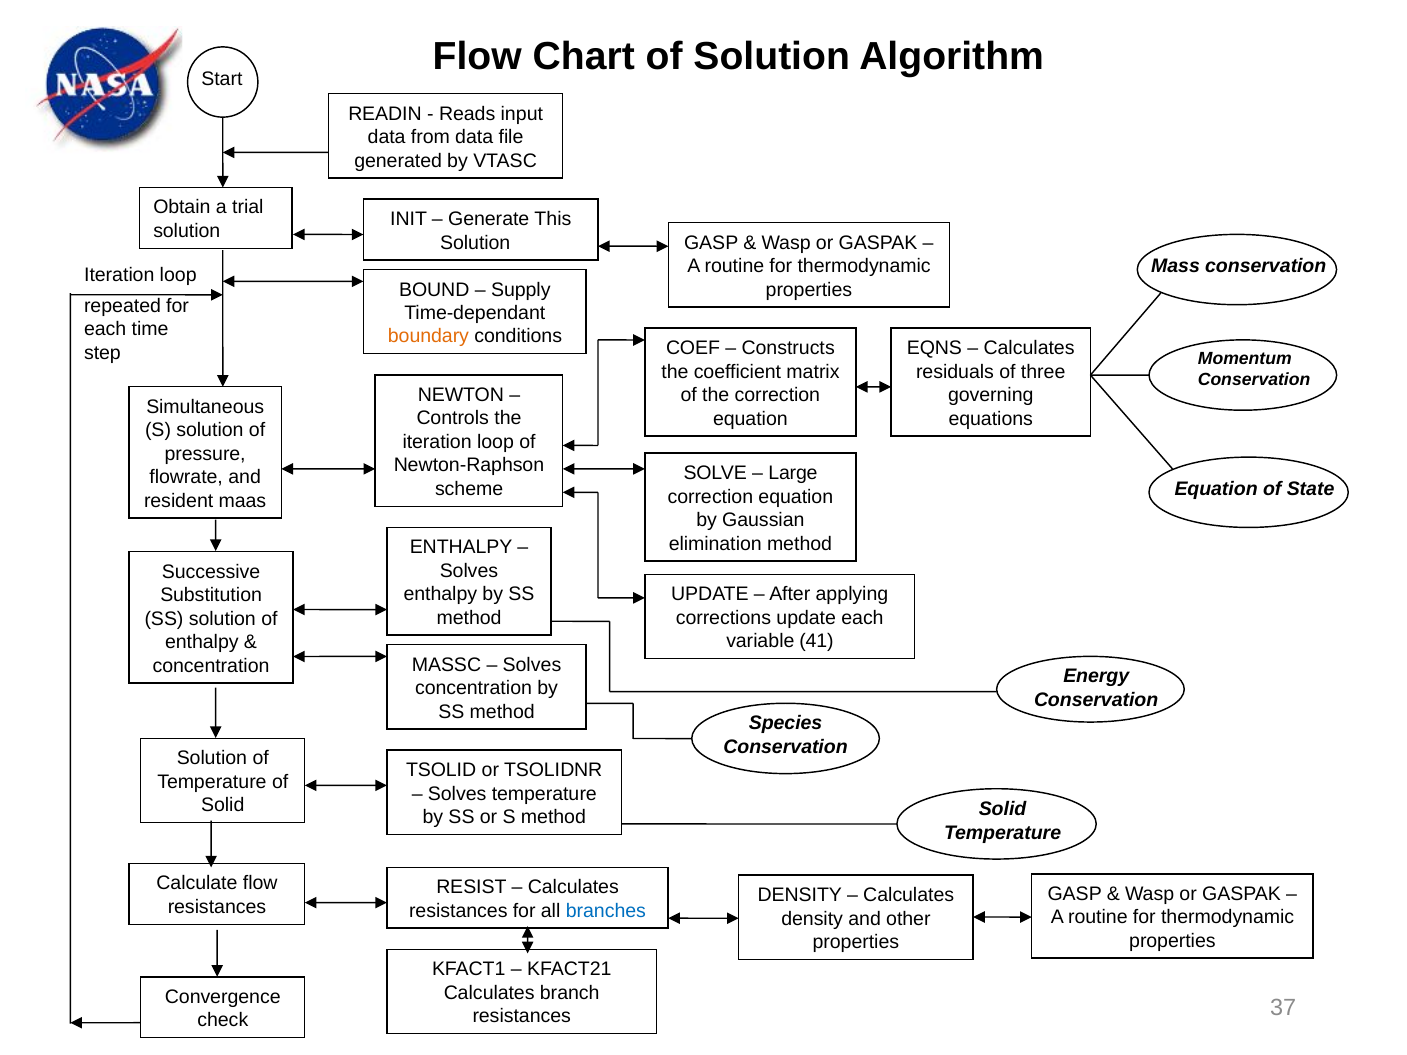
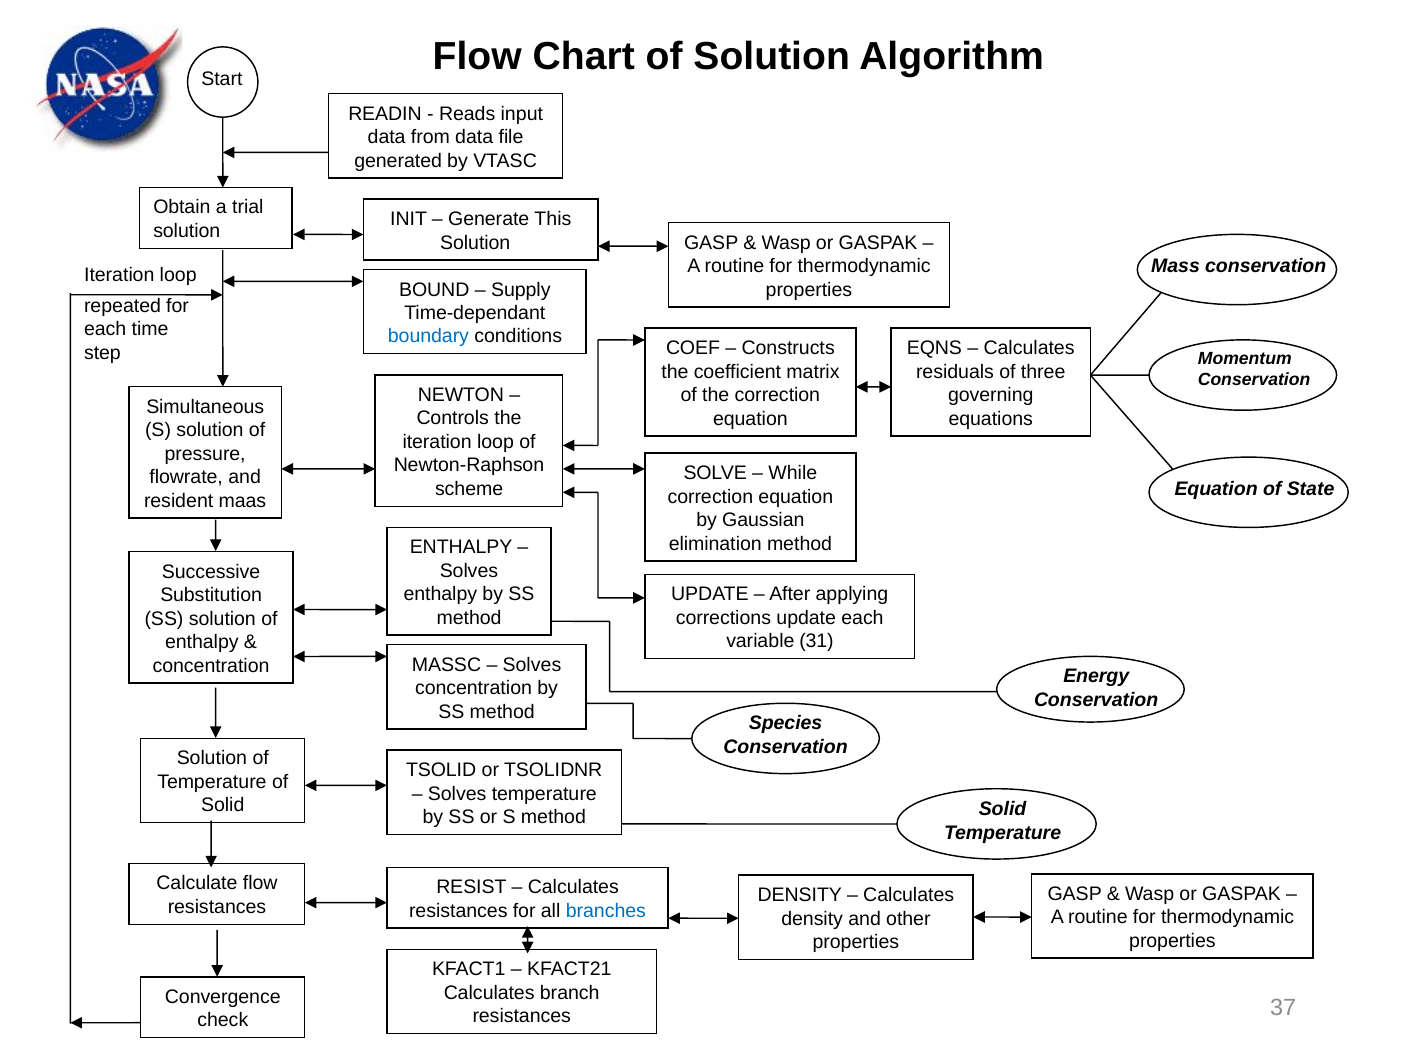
boundary colour: orange -> blue
Large: Large -> While
41: 41 -> 31
